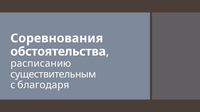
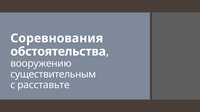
расписанию: расписанию -> вооружению
благодаря: благодаря -> расставьте
